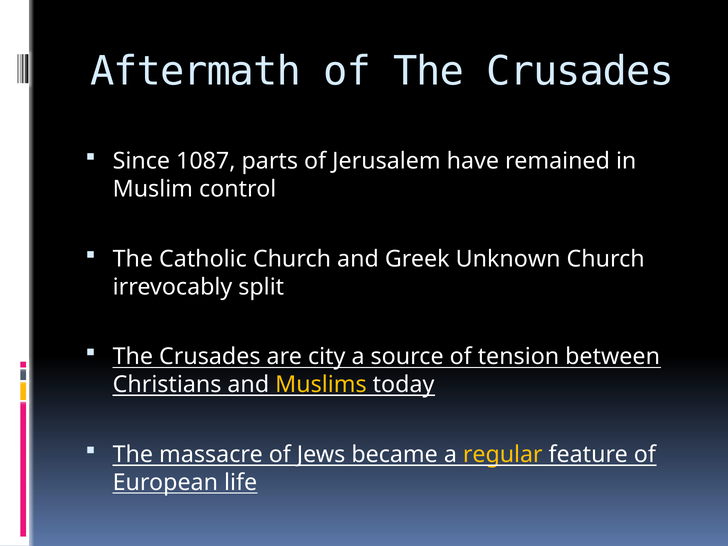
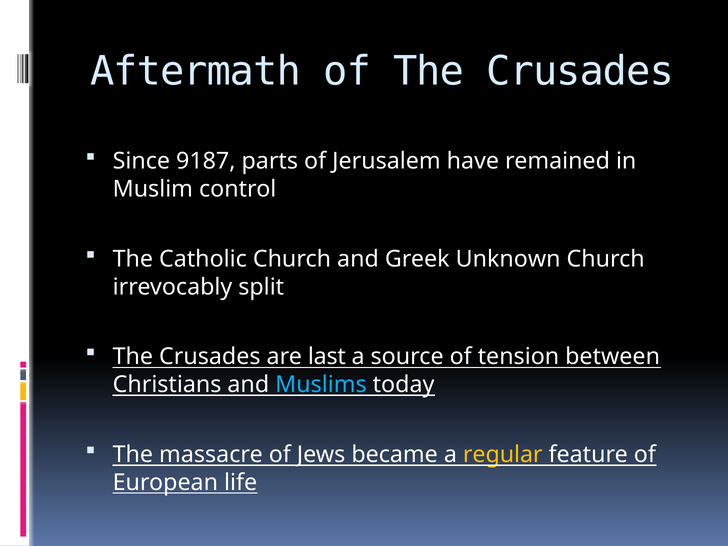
1087: 1087 -> 9187
city: city -> last
Muslims colour: yellow -> light blue
